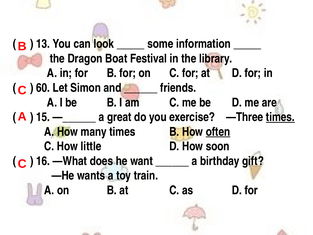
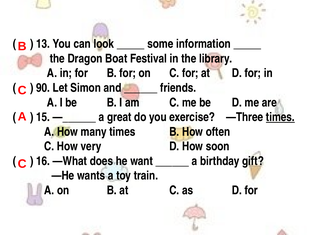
60: 60 -> 90
often underline: present -> none
little: little -> very
